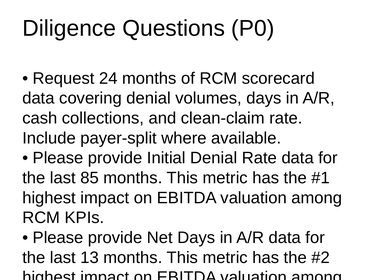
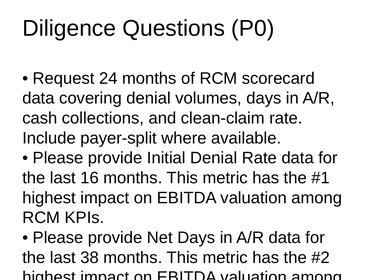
85: 85 -> 16
13: 13 -> 38
